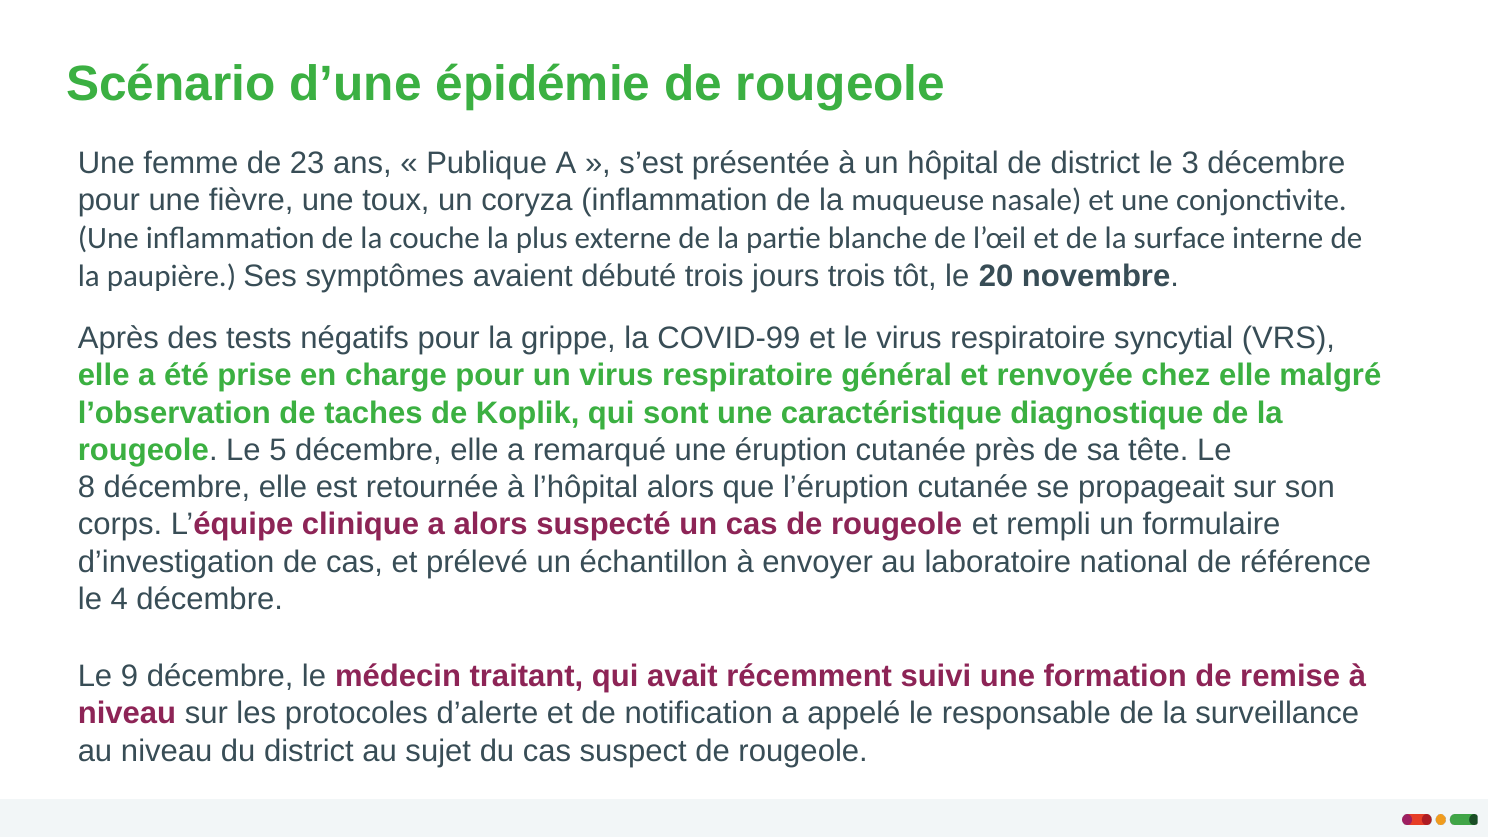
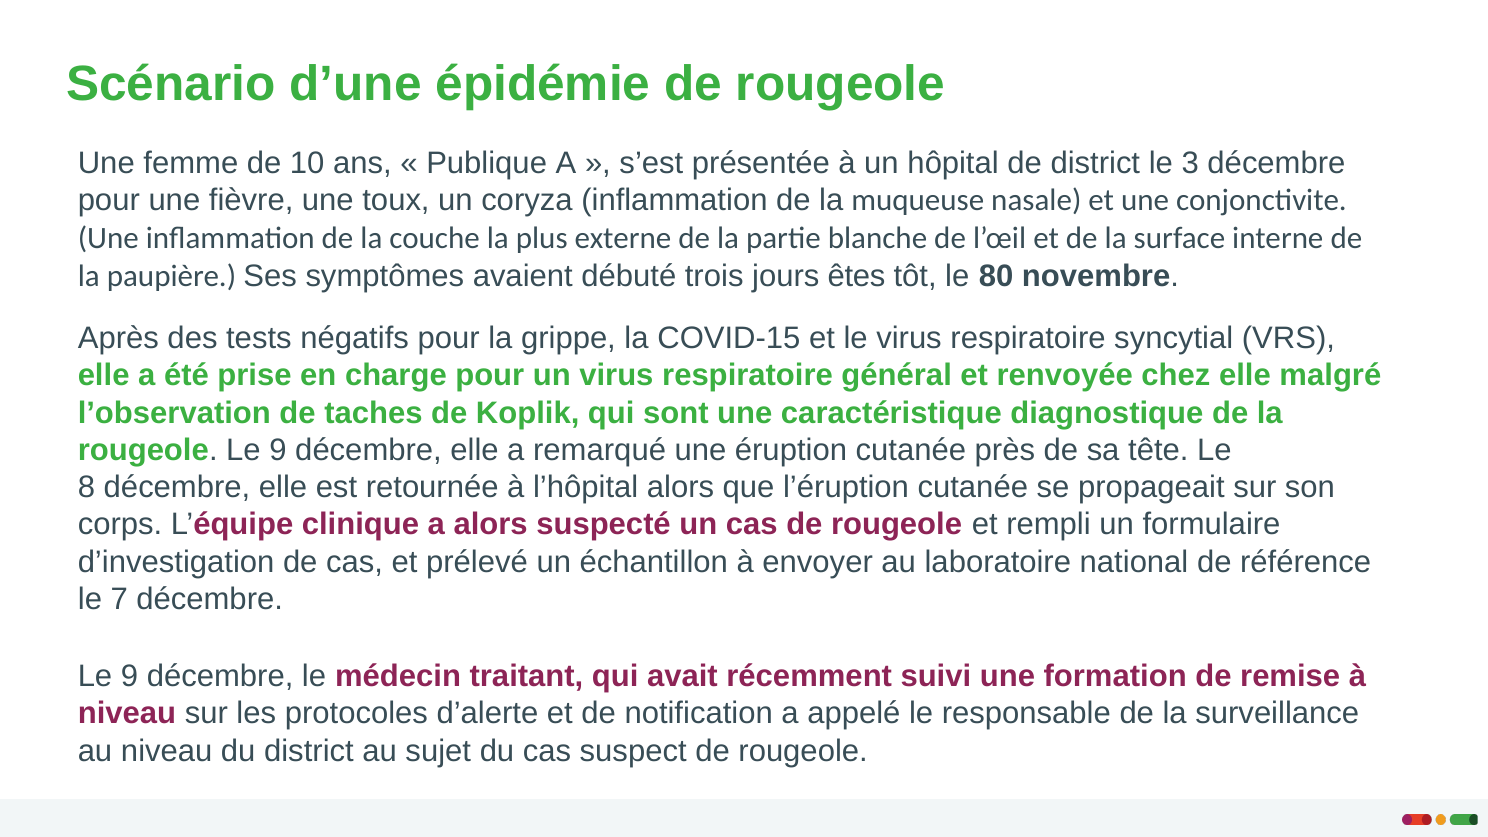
23: 23 -> 10
jours trois: trois -> êtes
20: 20 -> 80
COVID-99: COVID-99 -> COVID-15
rougeole Le 5: 5 -> 9
4: 4 -> 7
